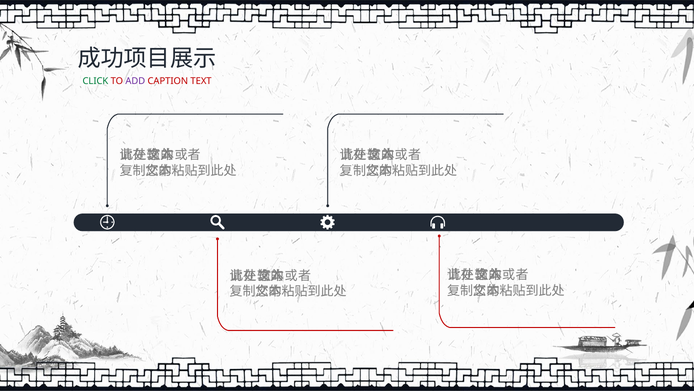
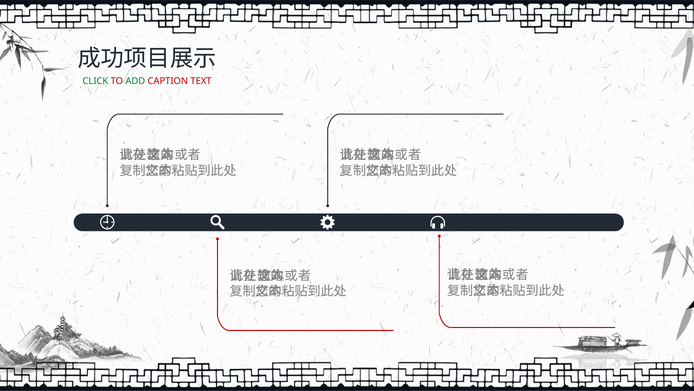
ADD colour: purple -> green
